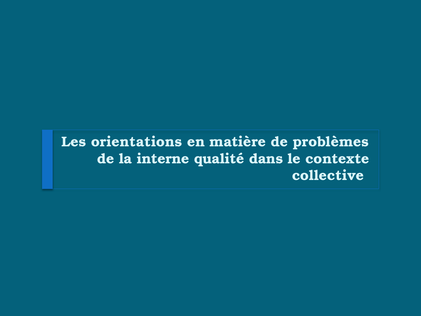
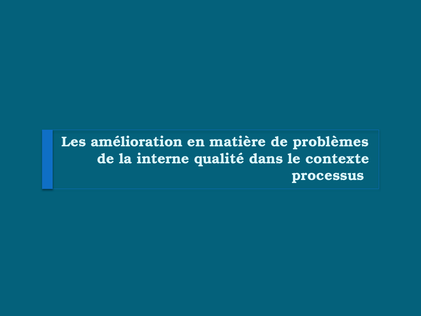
orientations: orientations -> amélioration
collective: collective -> processus
